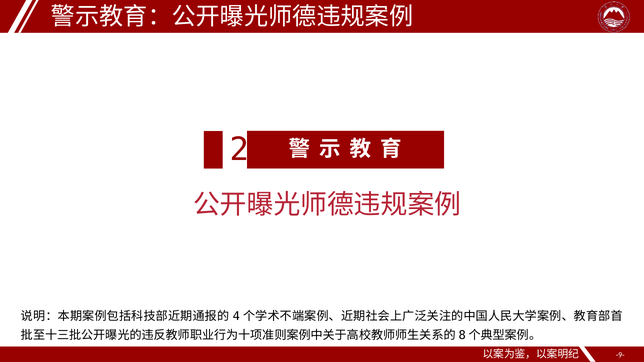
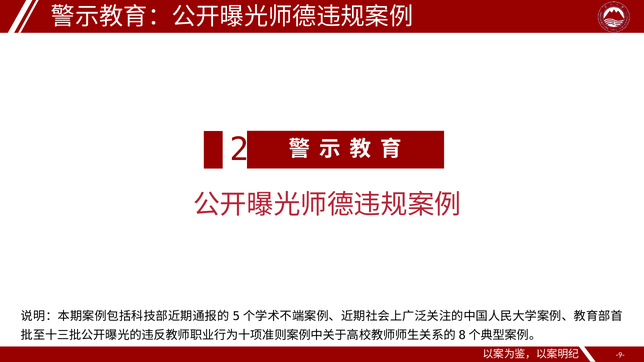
4: 4 -> 5
